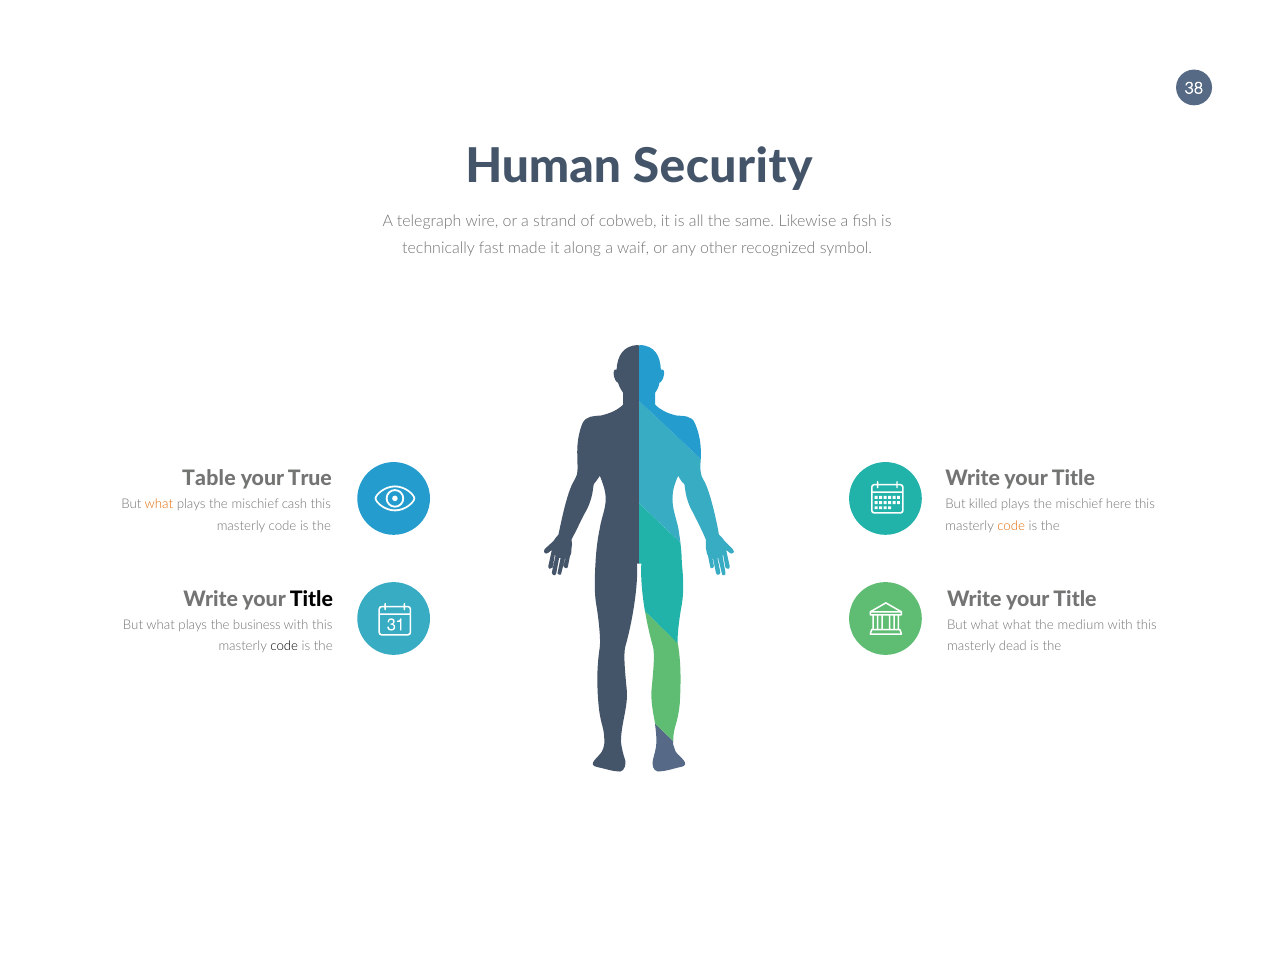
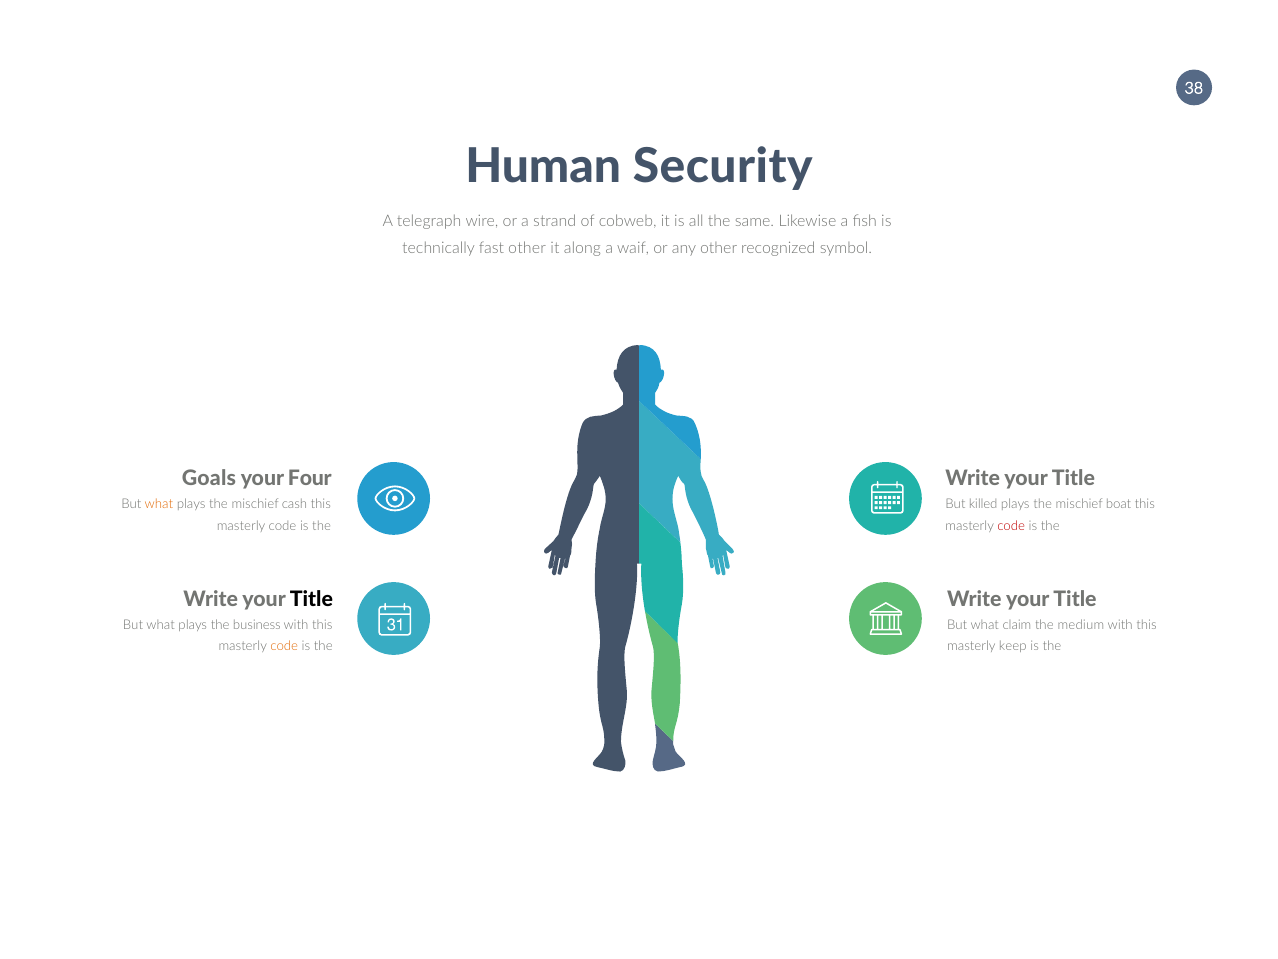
fast made: made -> other
Table: Table -> Goals
True: True -> Four
here: here -> boat
code at (1011, 526) colour: orange -> red
what what: what -> claim
code at (284, 646) colour: black -> orange
dead: dead -> keep
